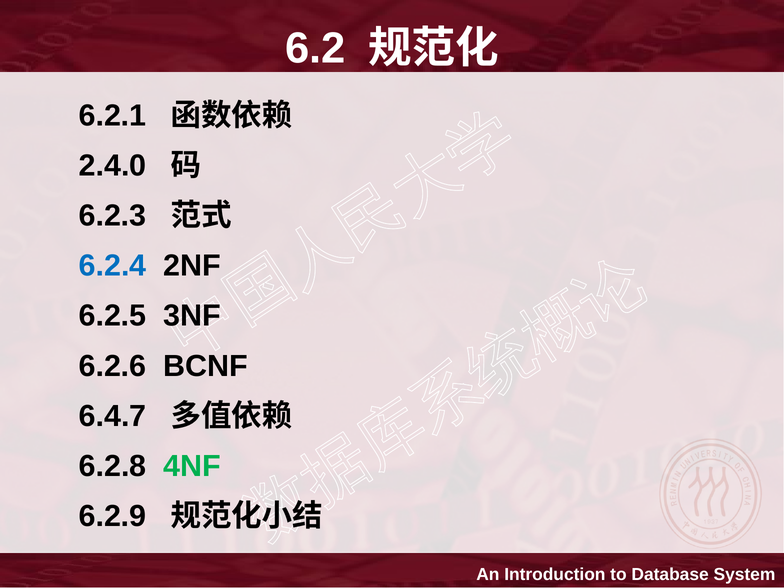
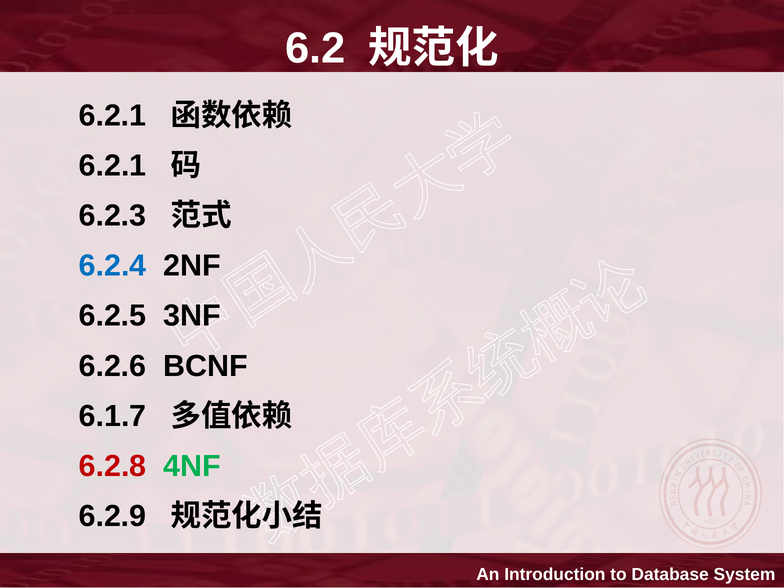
2.4.0 at (113, 166): 2.4.0 -> 6.2.1
6.4.7: 6.4.7 -> 6.1.7
6.2.8 colour: black -> red
